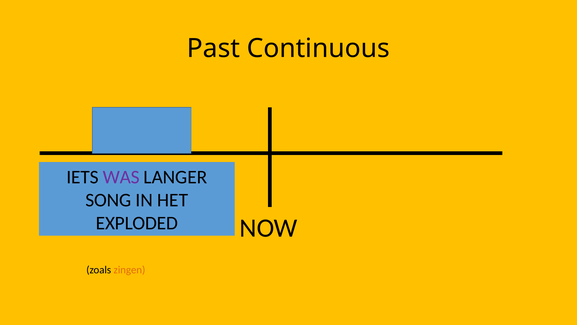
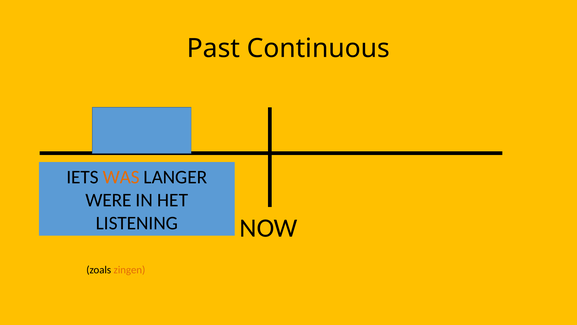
WAS colour: purple -> orange
SONG: SONG -> WERE
EXPLODED: EXPLODED -> LISTENING
